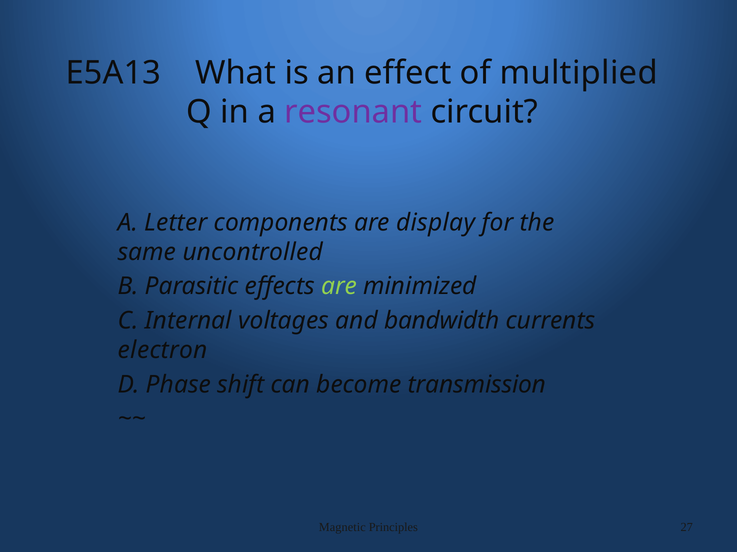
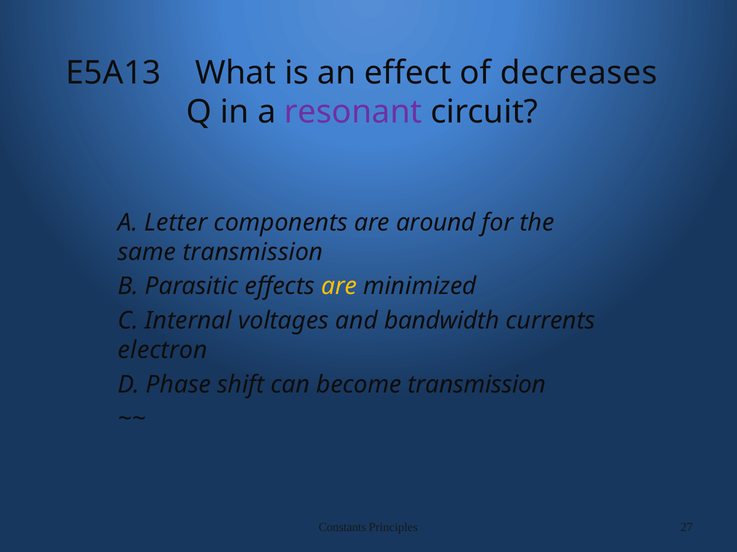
multiplied: multiplied -> decreases
display: display -> around
same uncontrolled: uncontrolled -> transmission
are at (339, 287) colour: light green -> yellow
Magnetic: Magnetic -> Constants
